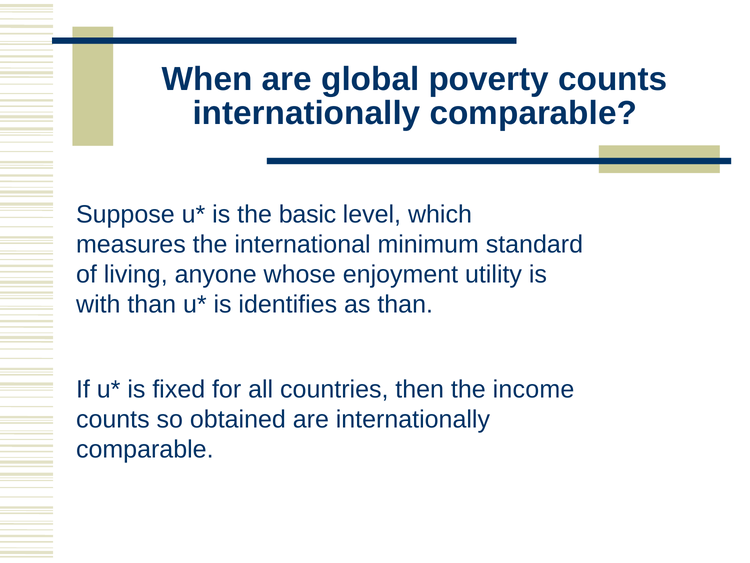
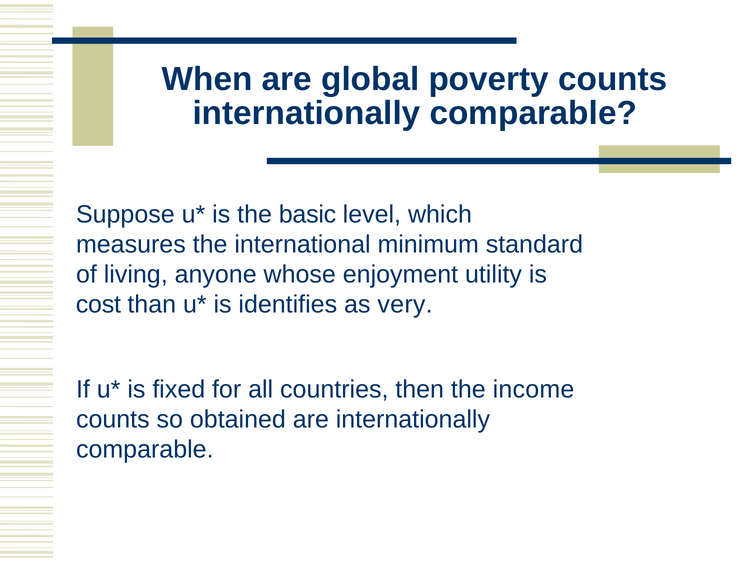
with: with -> cost
as than: than -> very
